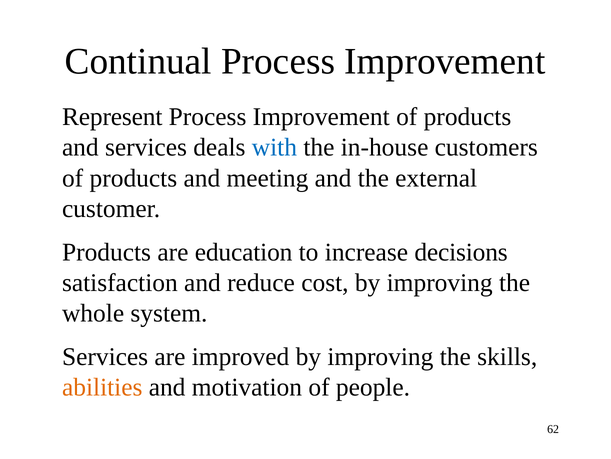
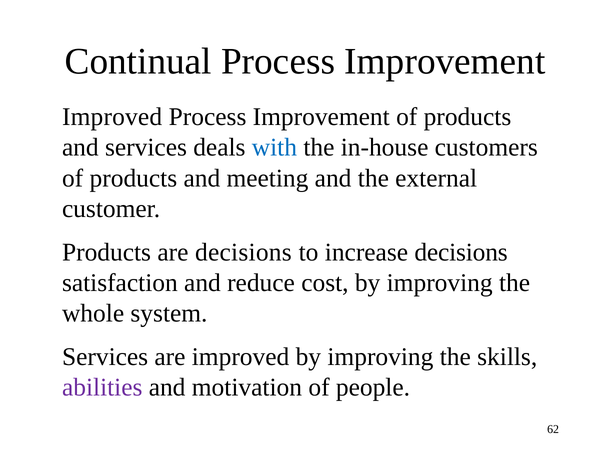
Represent at (112, 117): Represent -> Improved
are education: education -> decisions
abilities colour: orange -> purple
